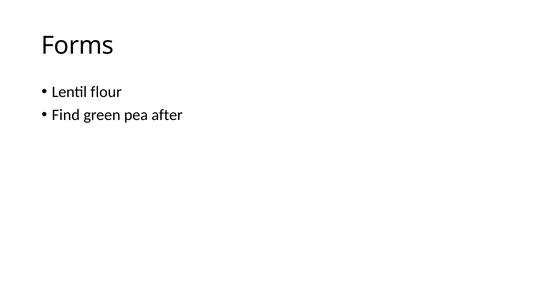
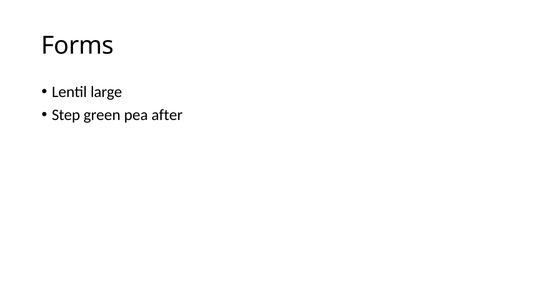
flour: flour -> large
Find: Find -> Step
